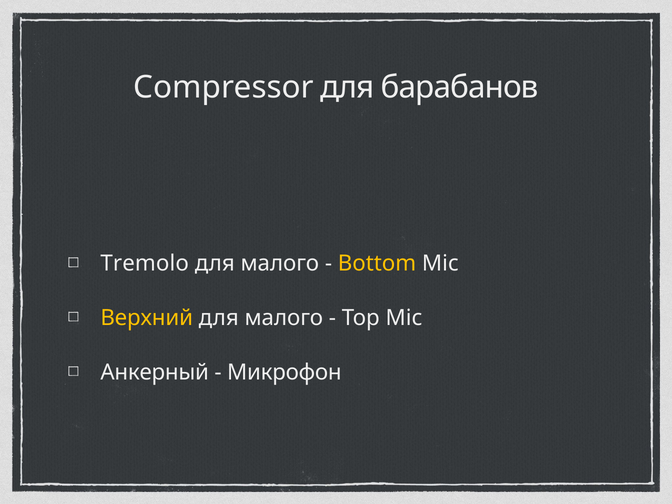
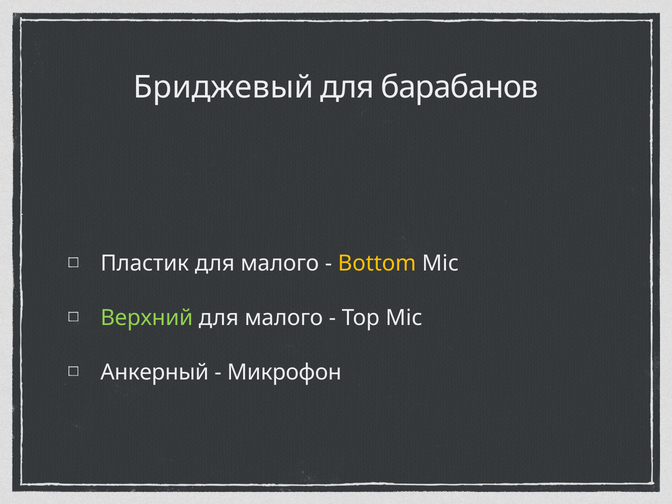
Compressor: Compressor -> Бриджевый
Tremolo: Tremolo -> Пластик
Верхний colour: yellow -> light green
